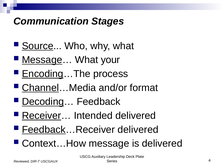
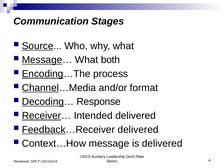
your: your -> both
Feedback: Feedback -> Response
